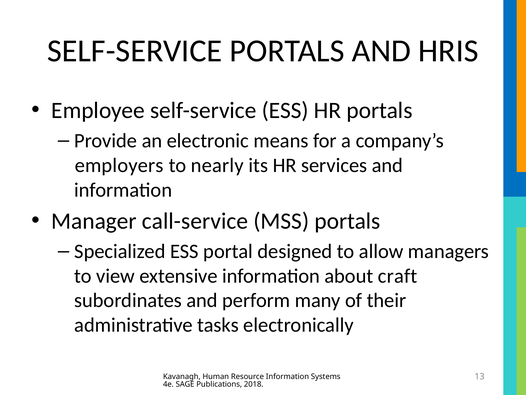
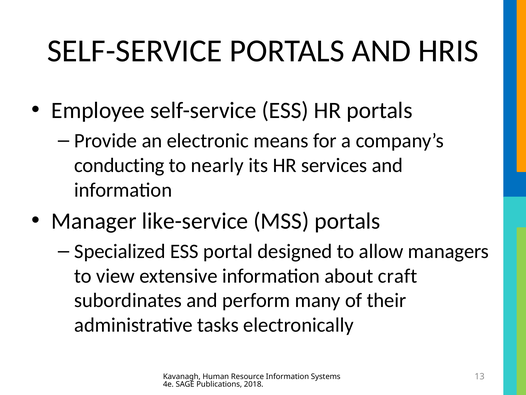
employers: employers -> conducting
call-service: call-service -> like-service
